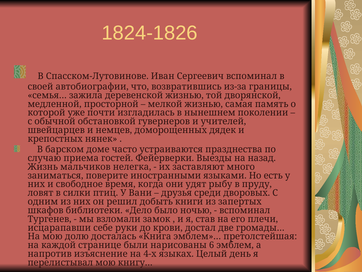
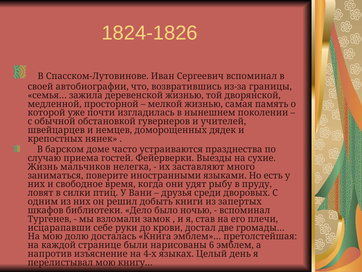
назад: назад -> сухие
